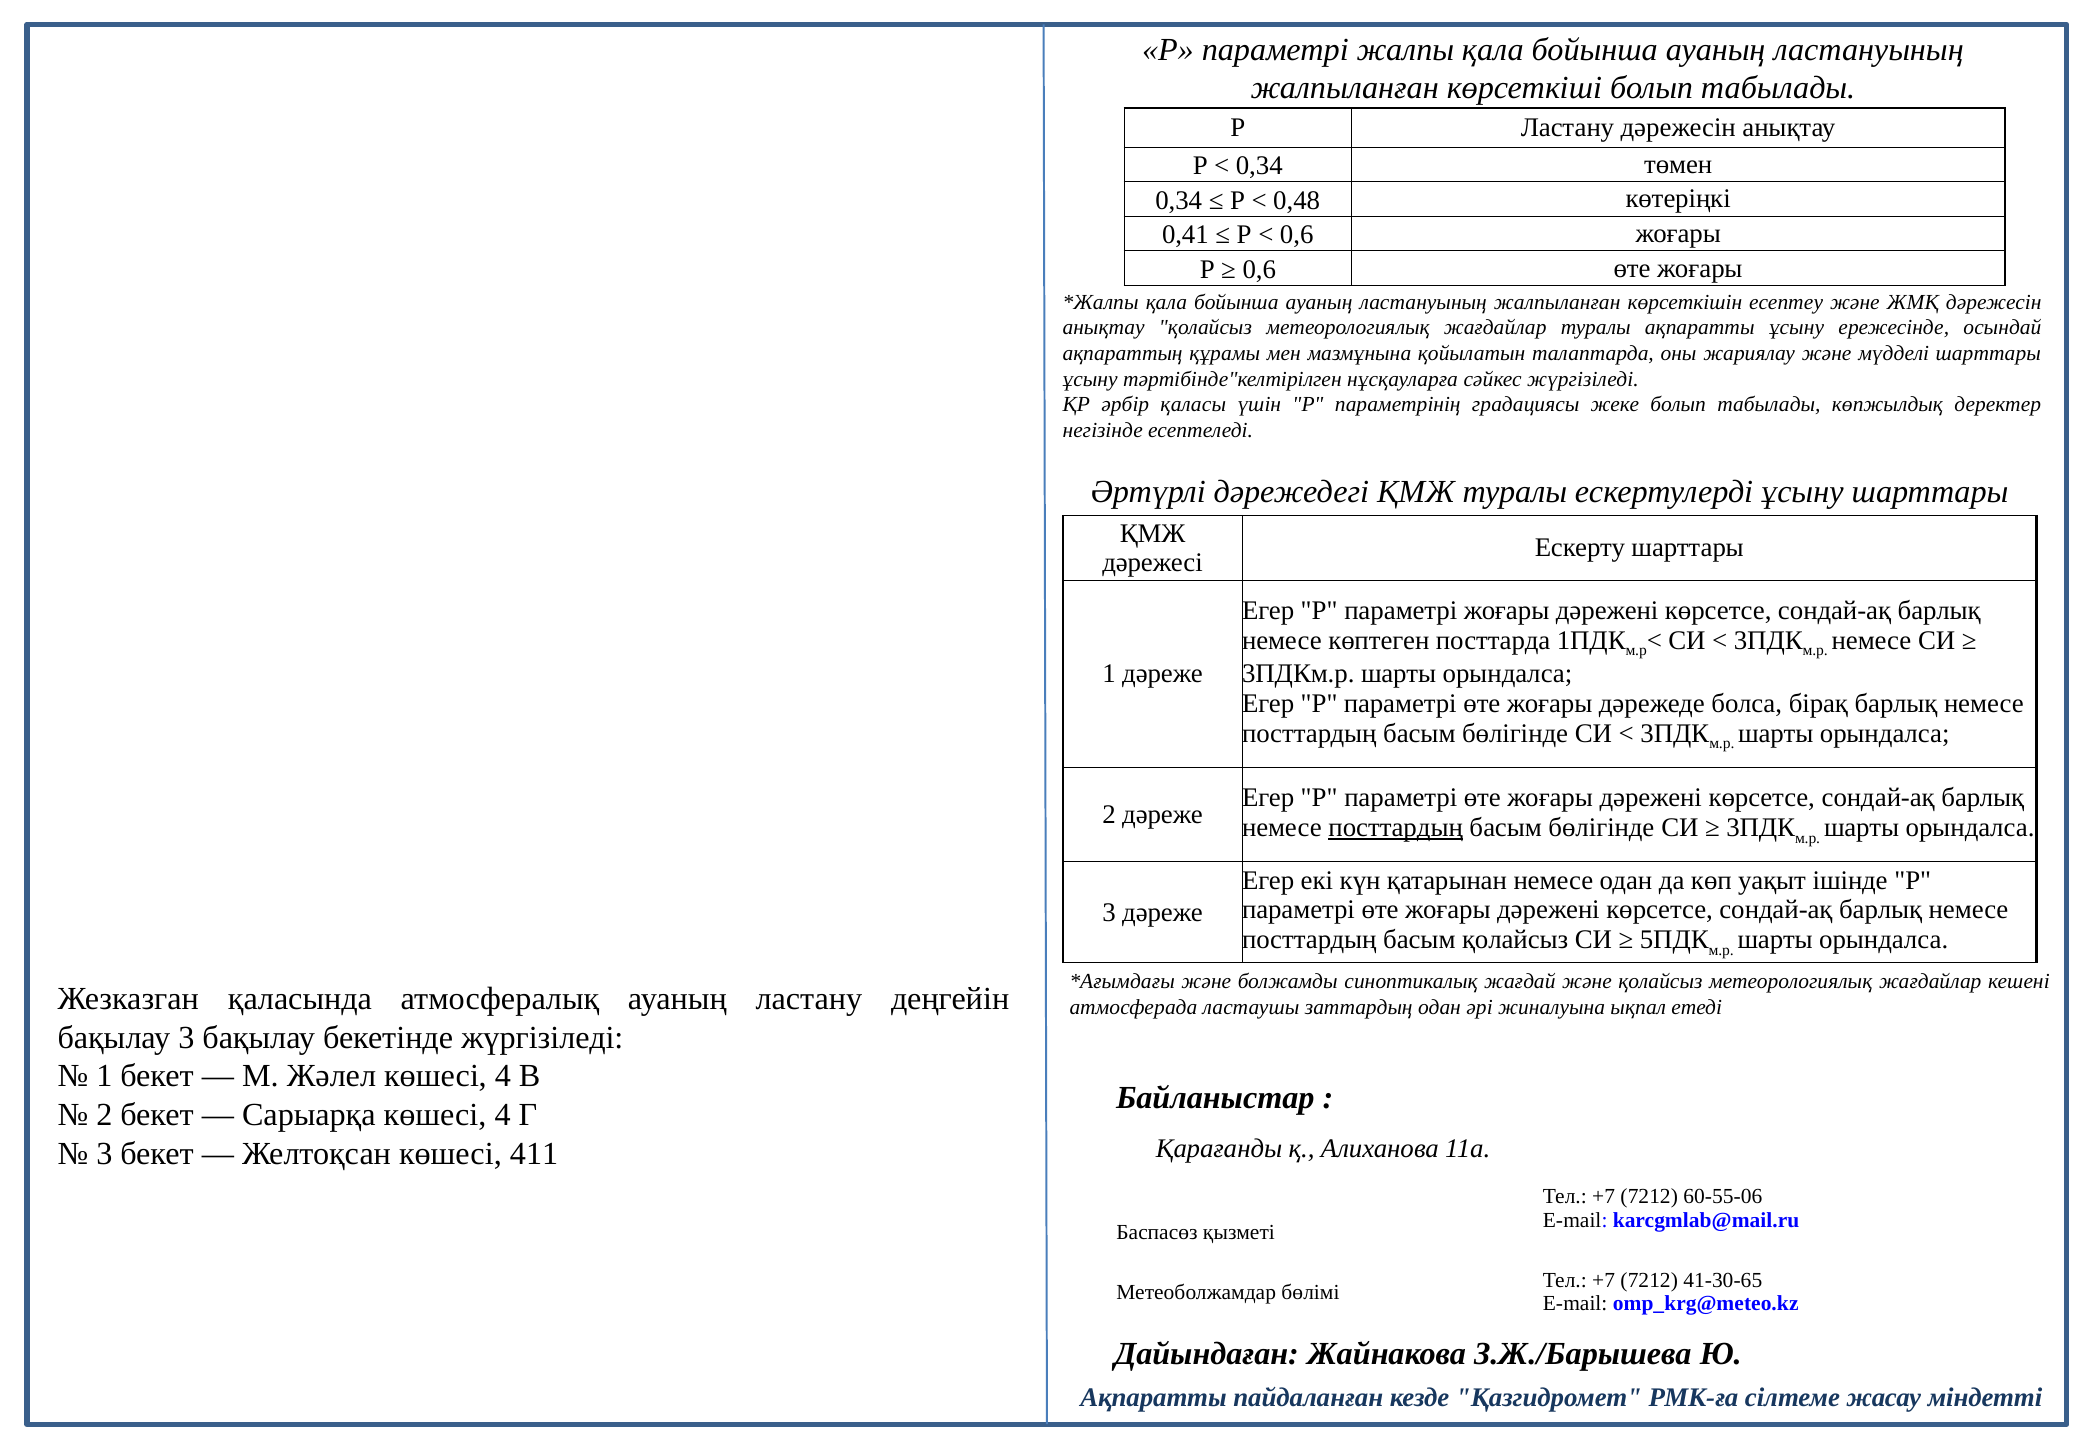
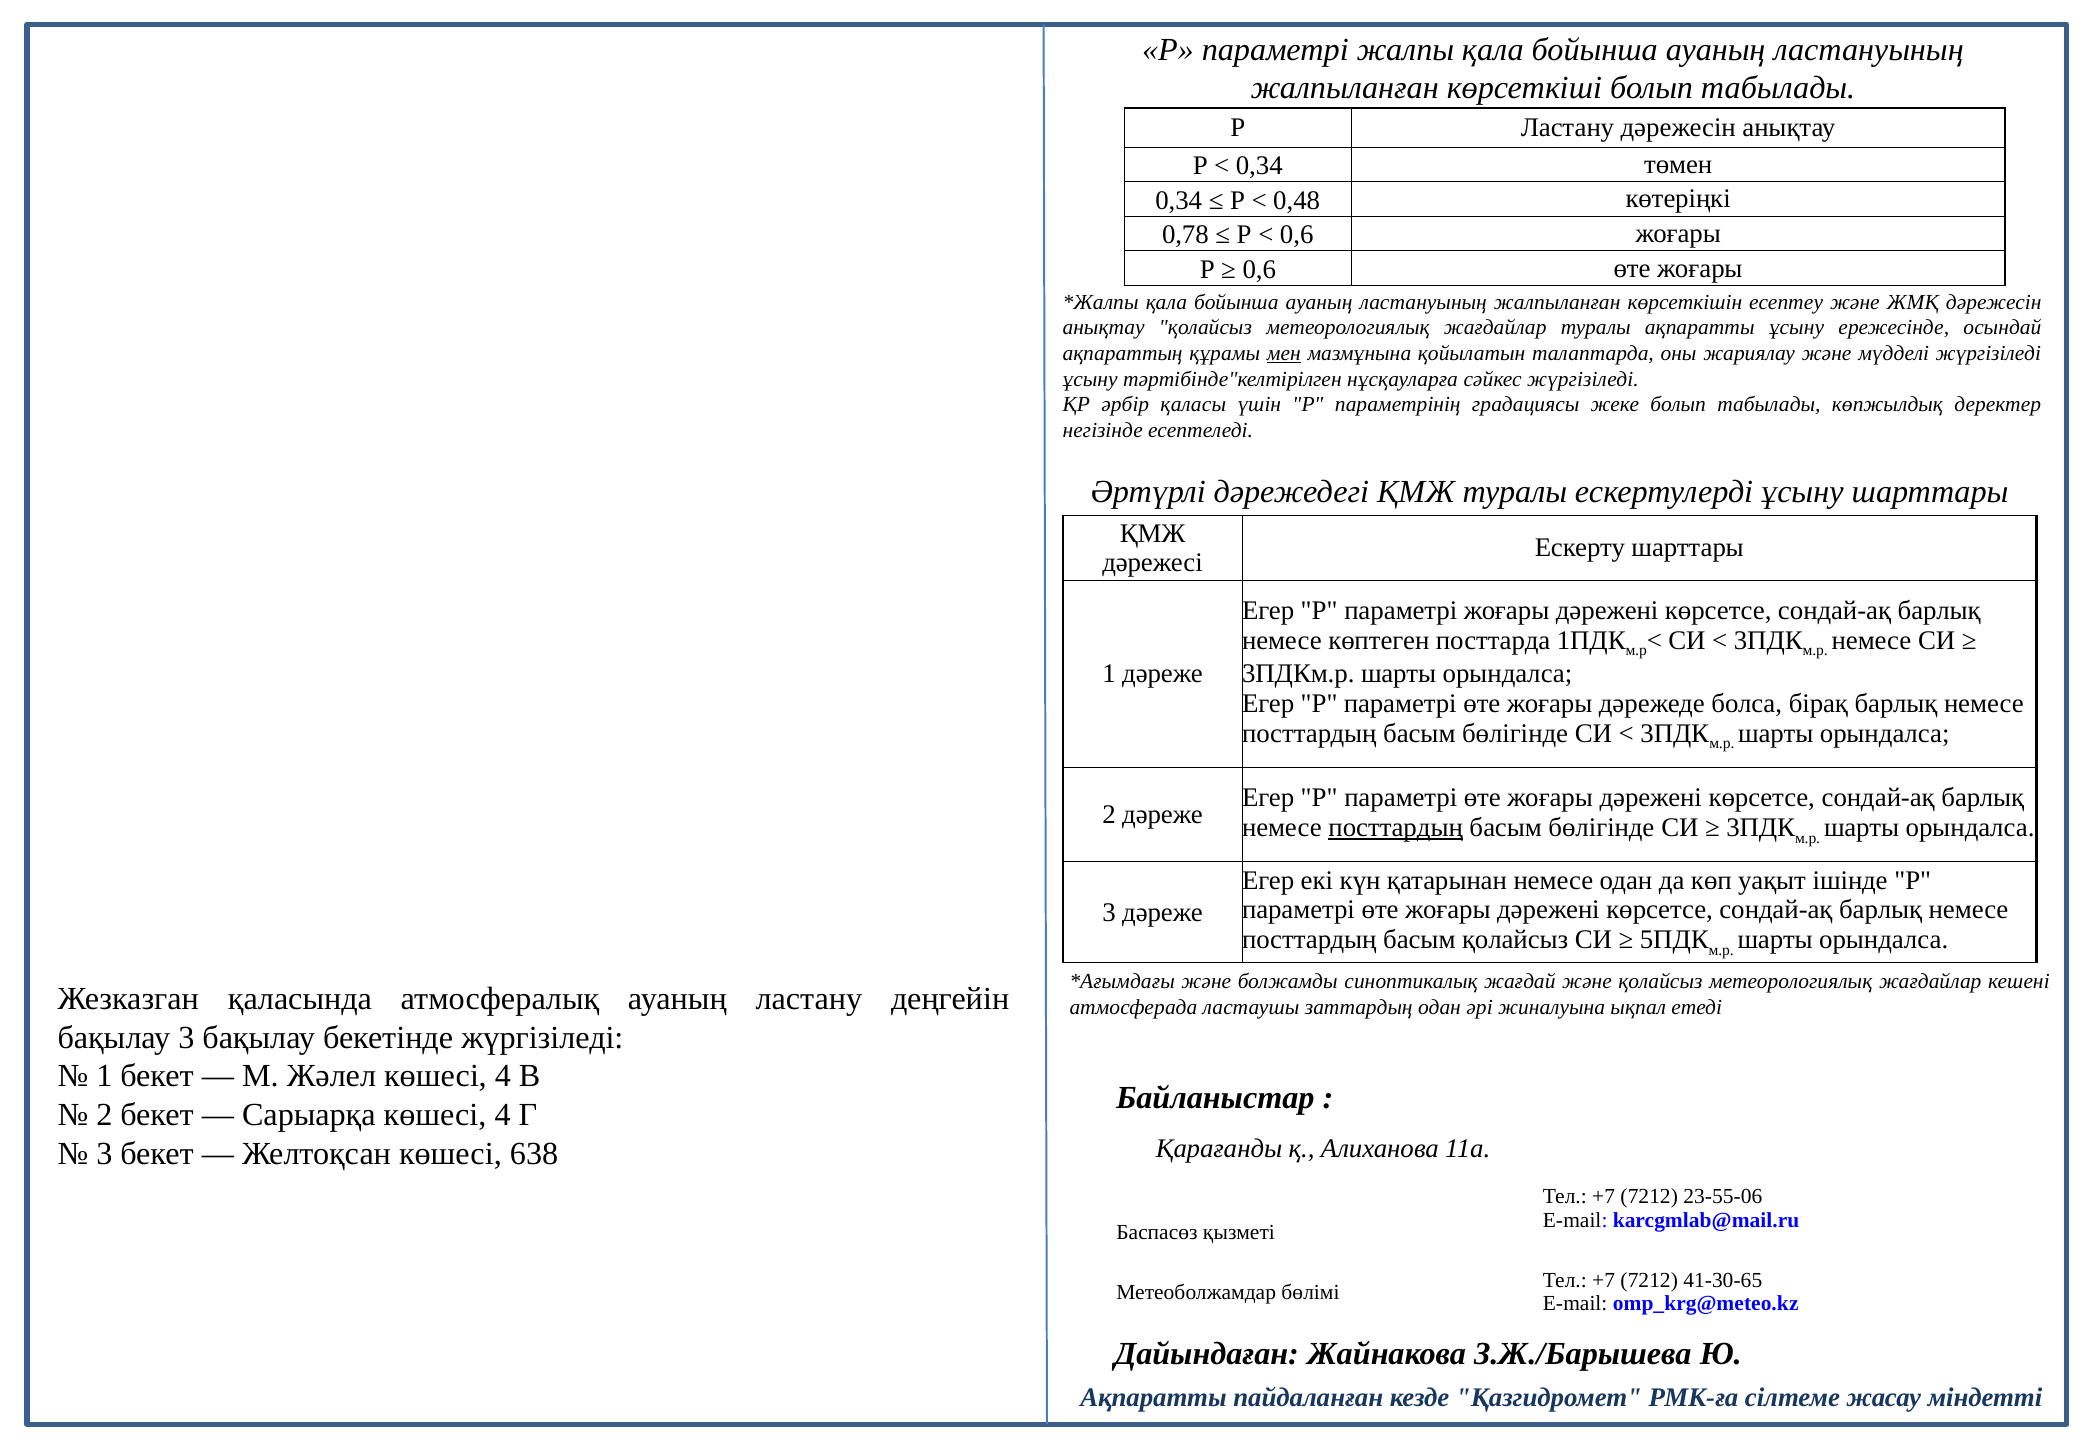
0,41: 0,41 -> 0,78
мен underline: none -> present
мүдделі шарттары: шарттары -> жүргізіледі
411: 411 -> 638
60-55-06: 60-55-06 -> 23-55-06
